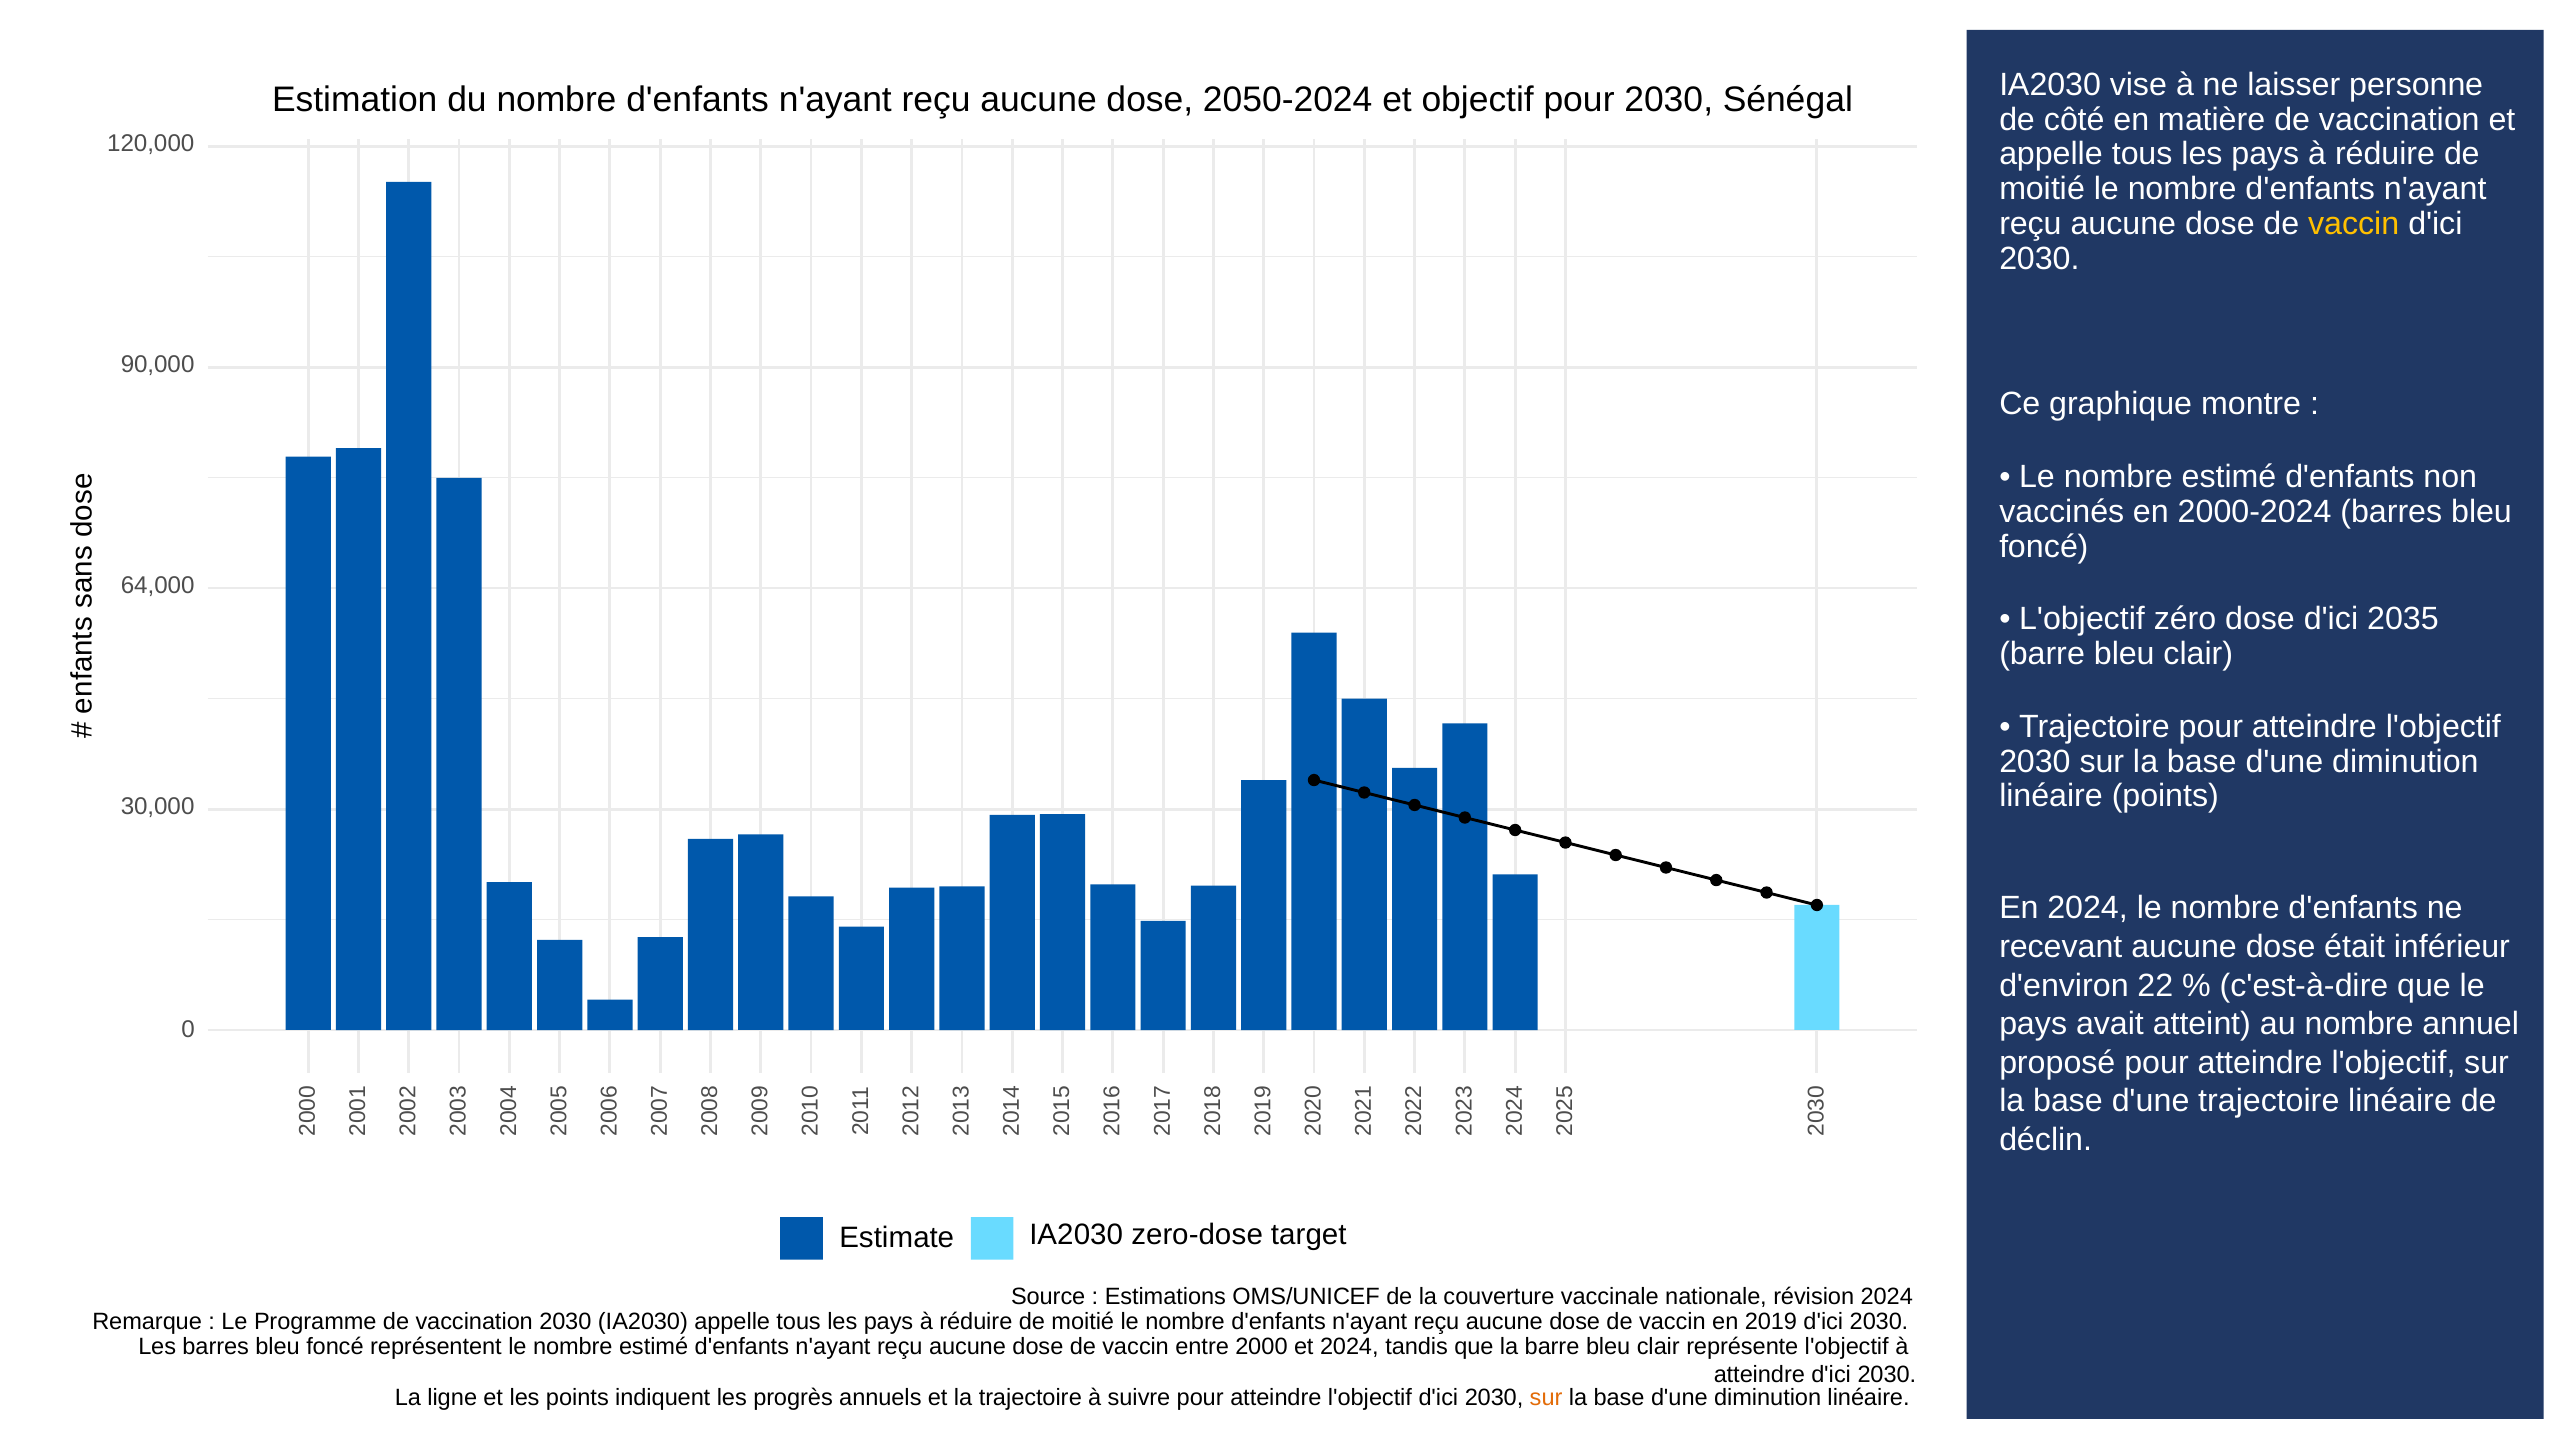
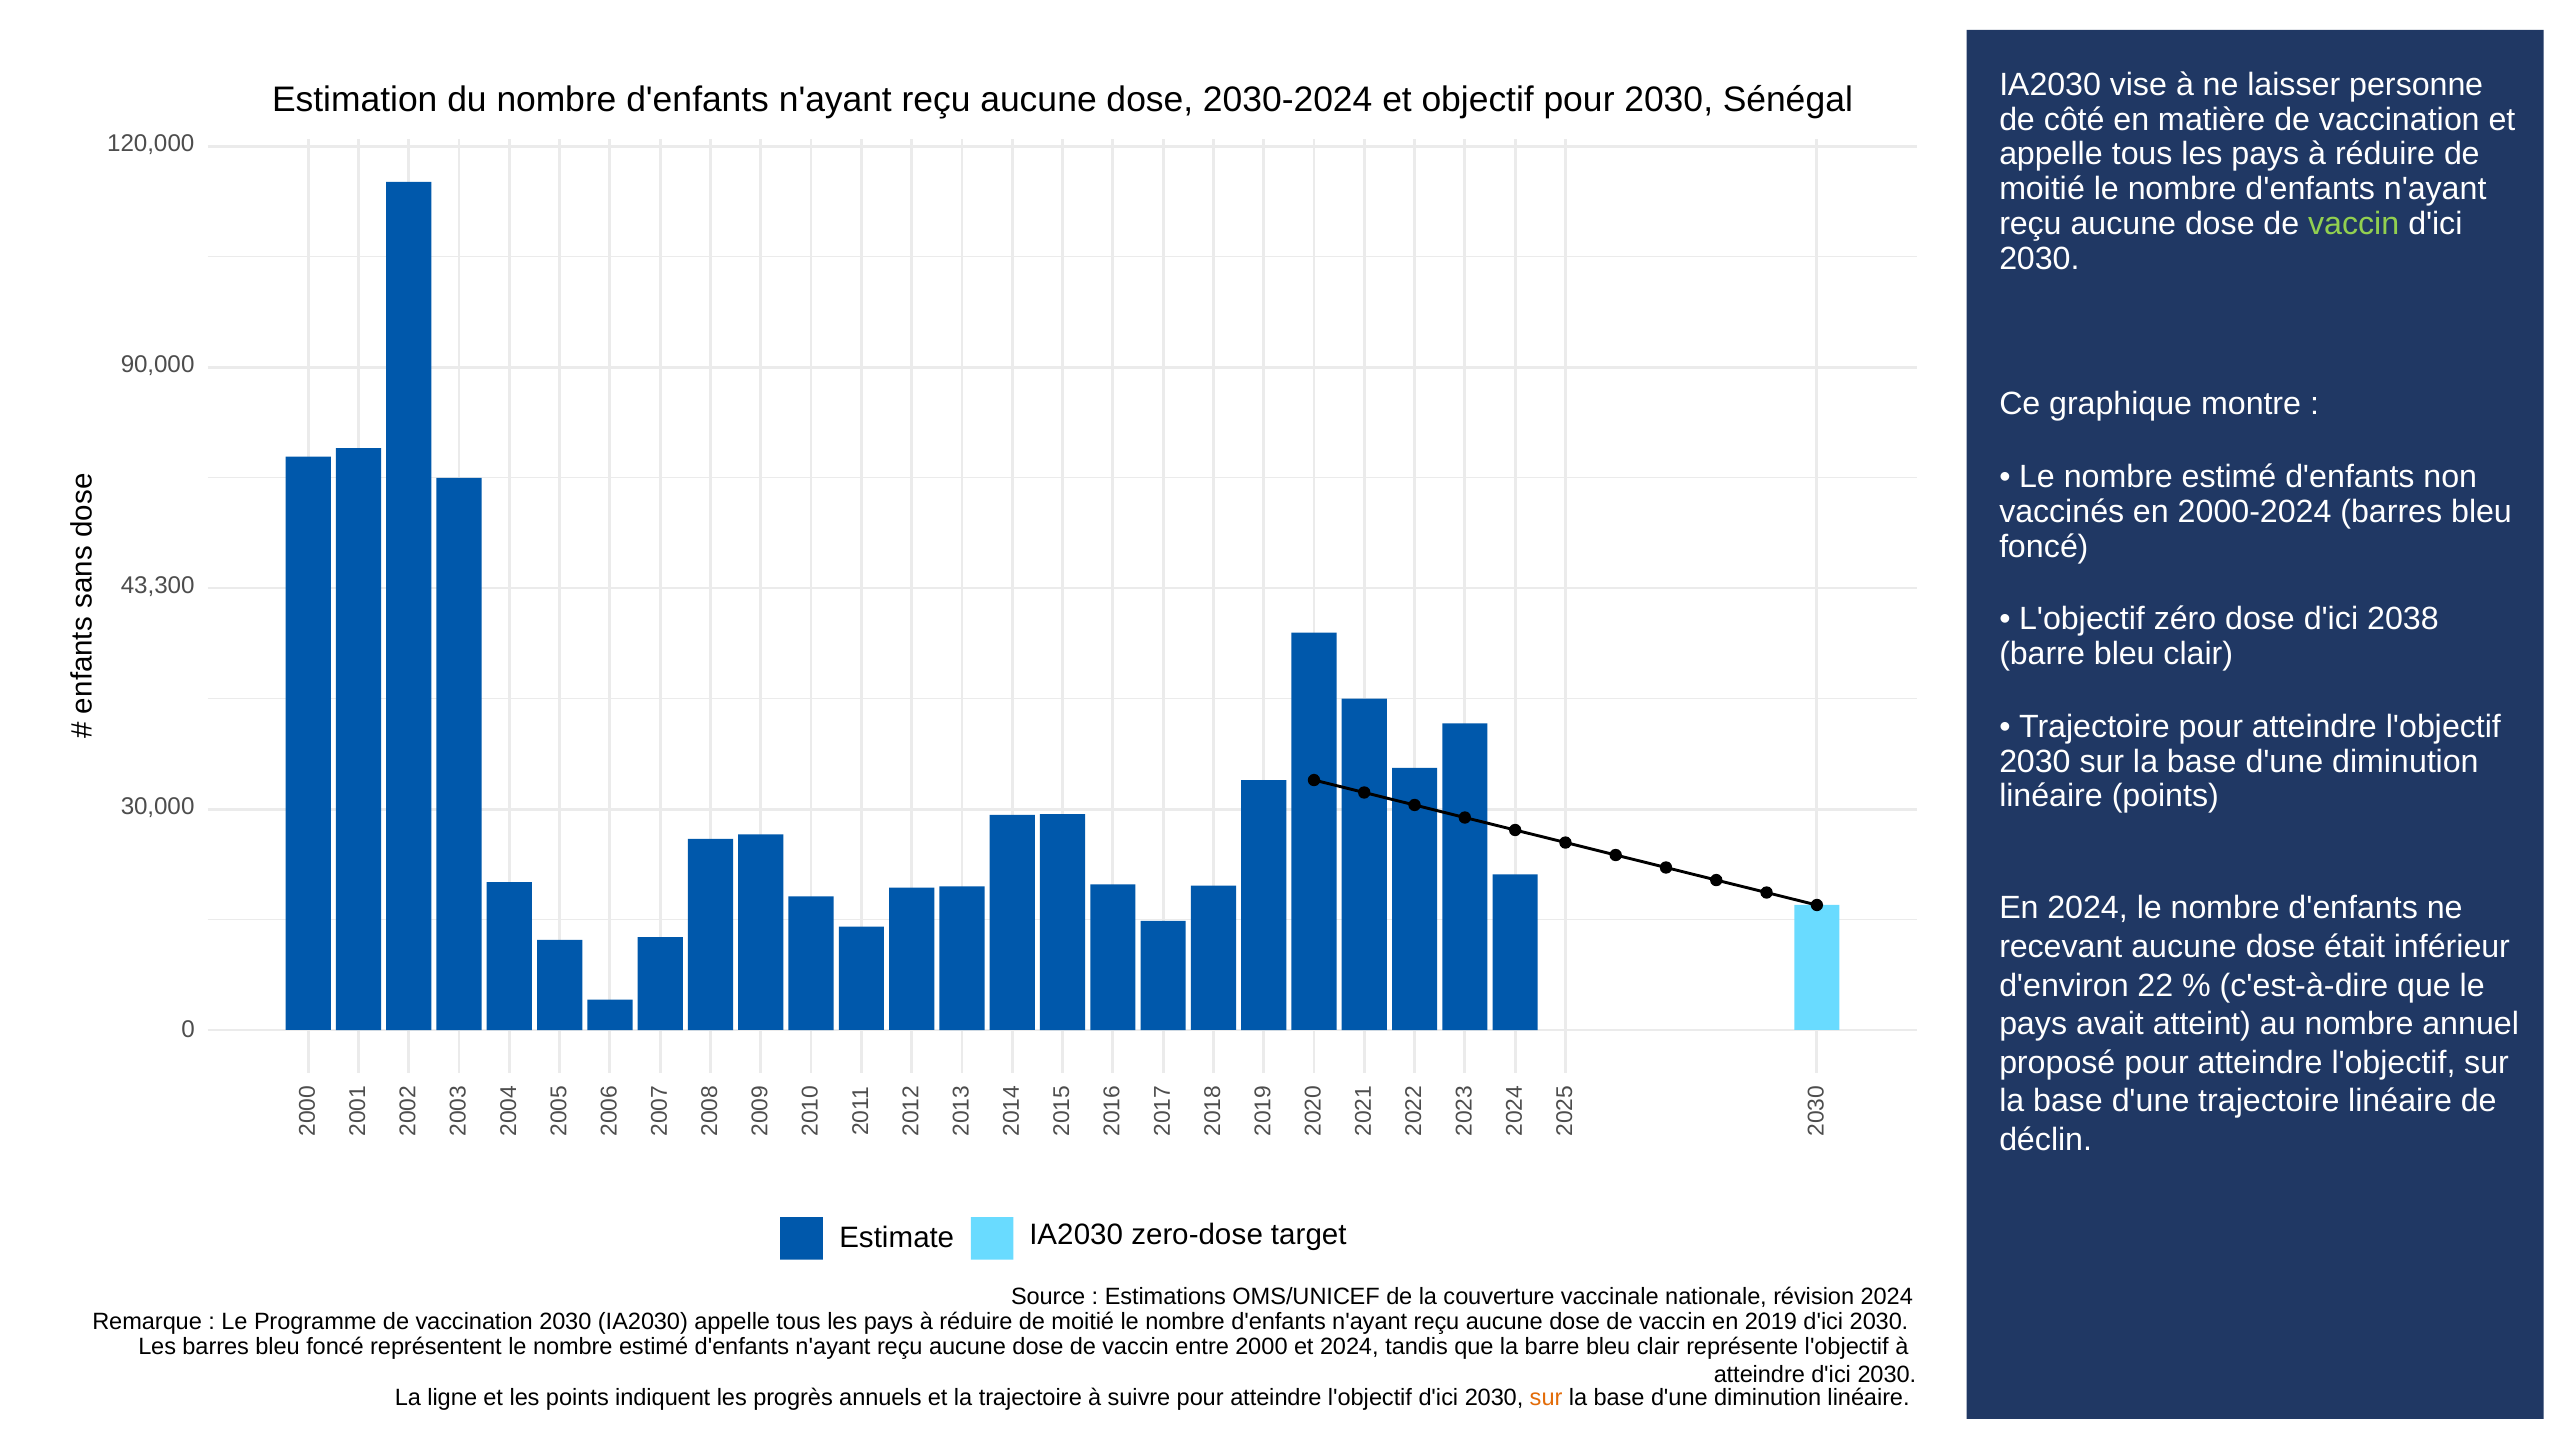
2050-2024: 2050-2024 -> 2030-2024
vaccin at (2354, 224) colour: yellow -> light green
64,000: 64,000 -> 43,300
2035: 2035 -> 2038
